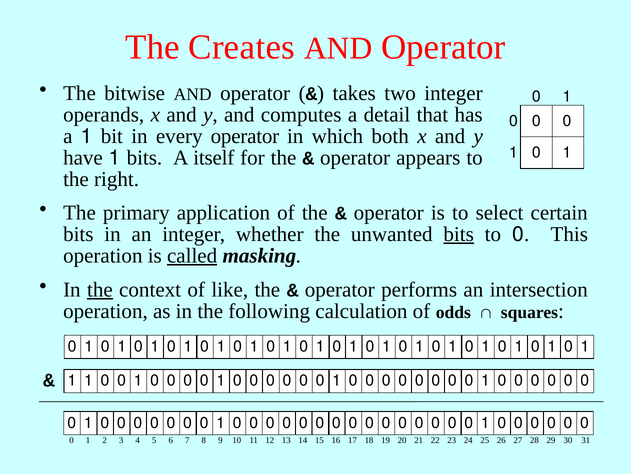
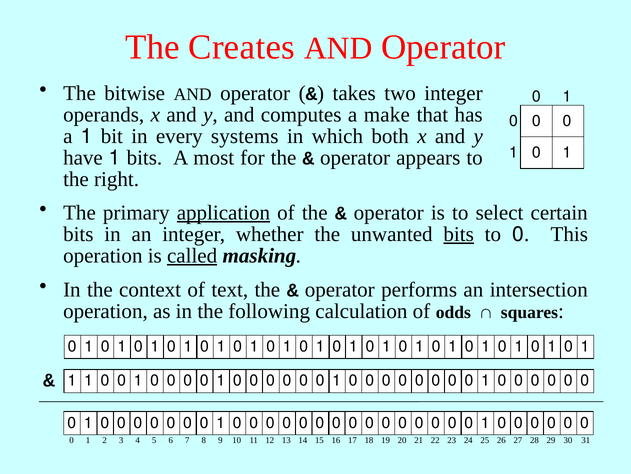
detail: detail -> make
every operator: operator -> systems
itself: itself -> most
application underline: none -> present
the at (100, 289) underline: present -> none
like: like -> text
